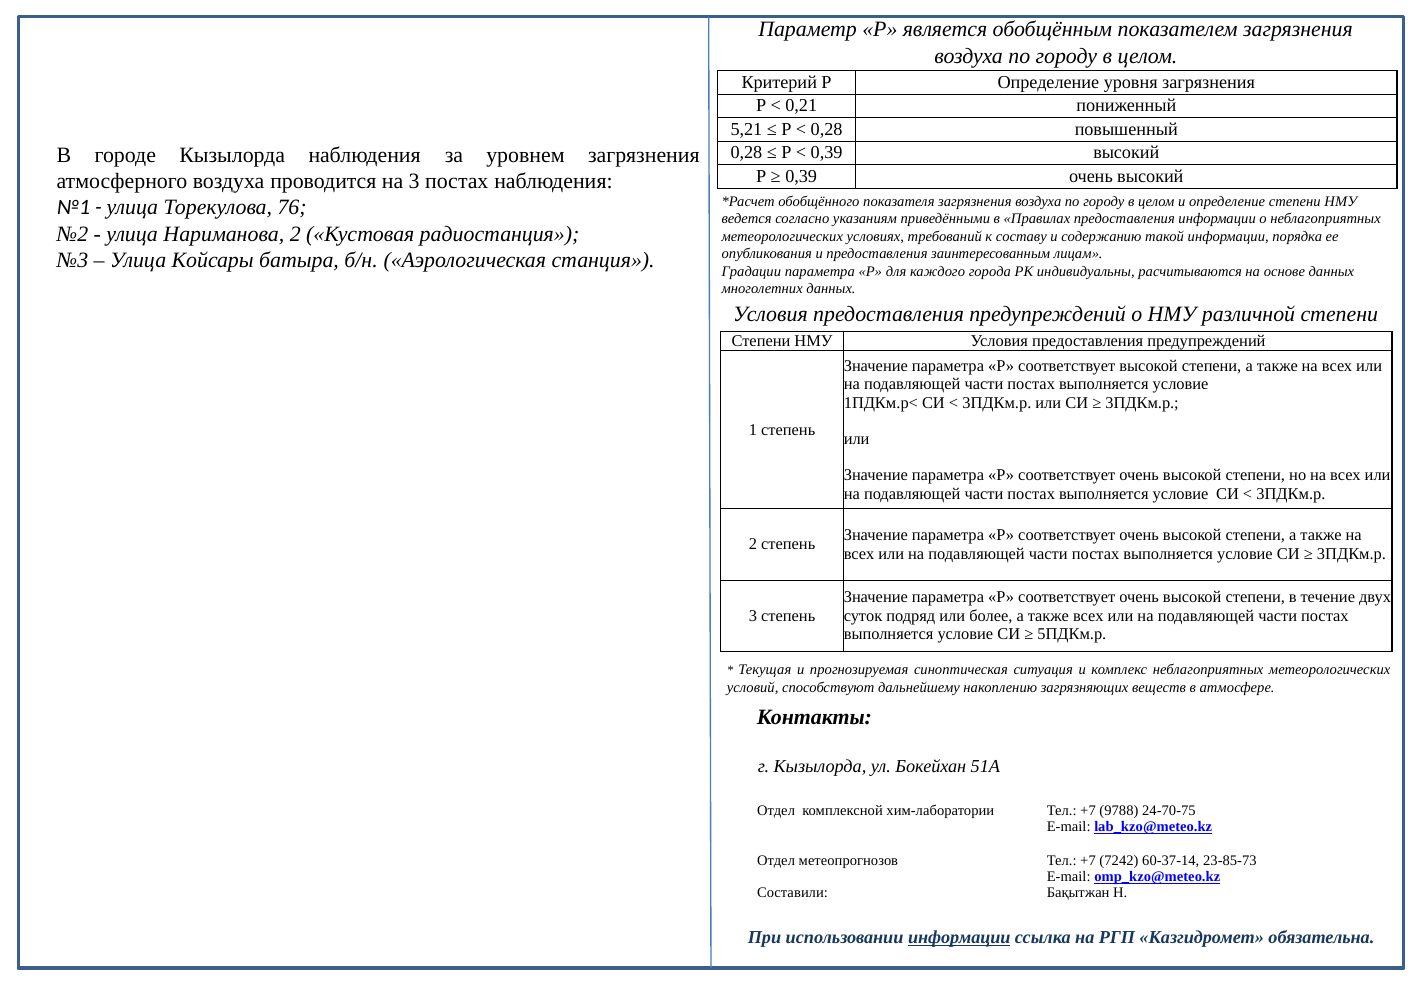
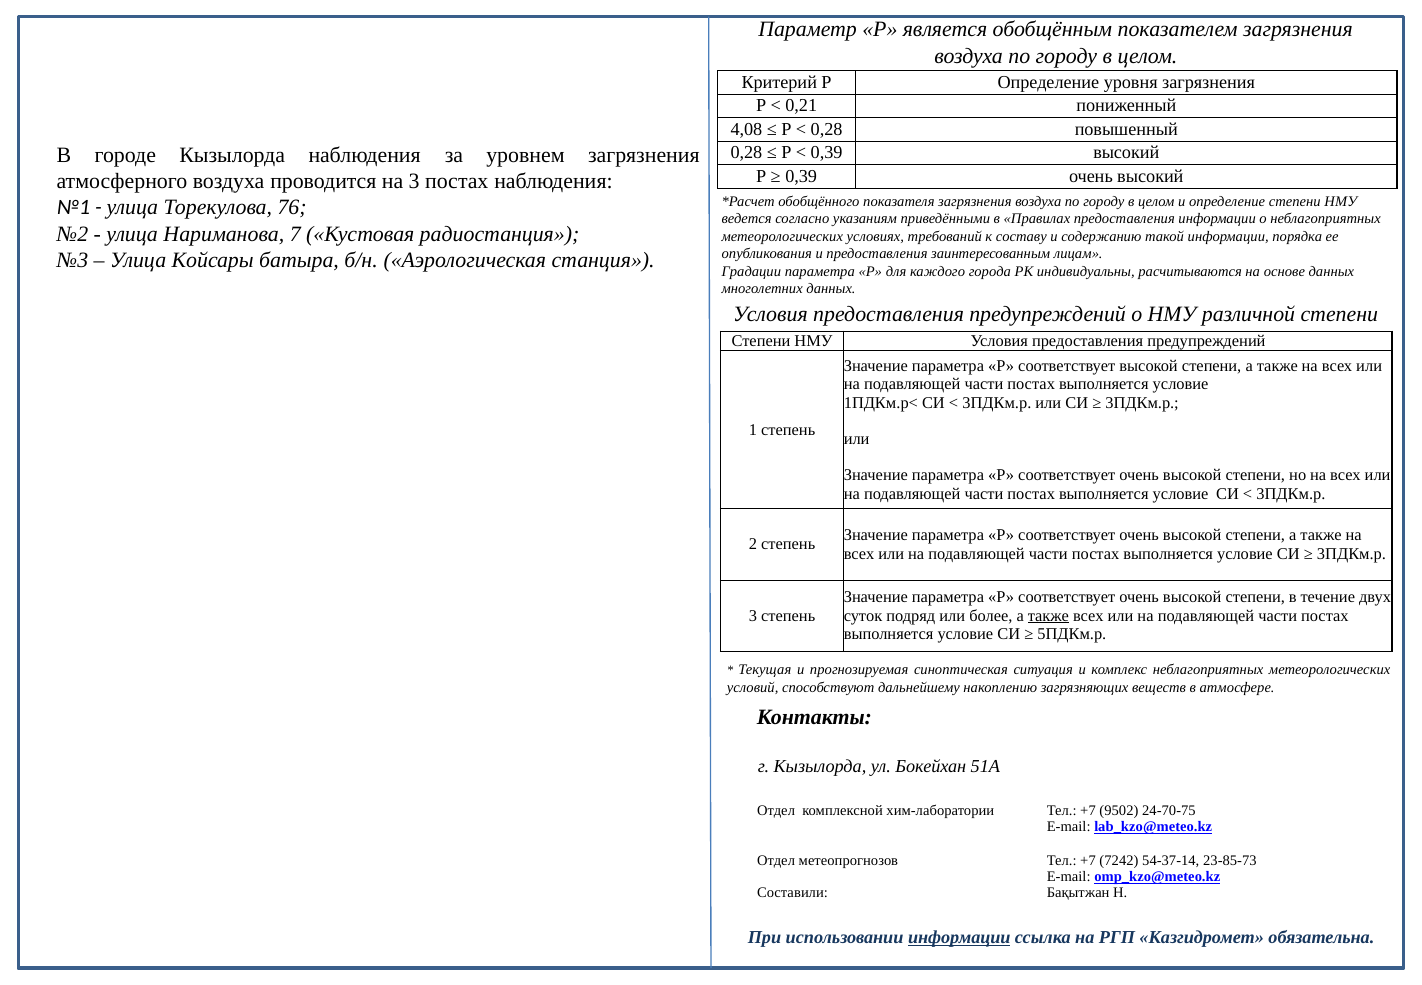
5,21: 5,21 -> 4,08
Нариманова 2: 2 -> 7
также at (1048, 615) underline: none -> present
9788: 9788 -> 9502
60-37-14: 60-37-14 -> 54-37-14
